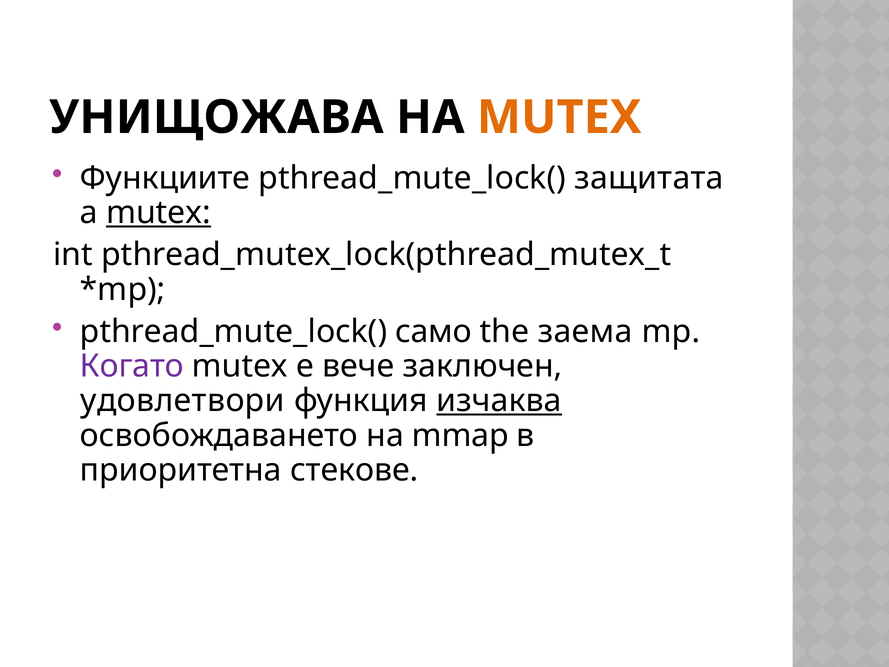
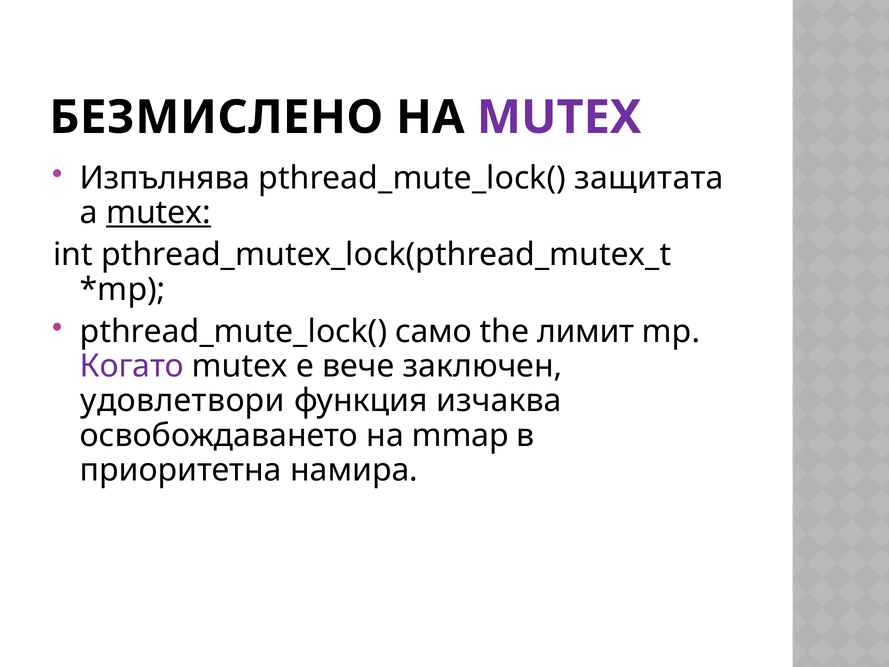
УНИЩОЖАВА: УНИЩОЖАВА -> БЕЗМИСЛЕНО
MUTEX at (559, 117) colour: orange -> purple
Функциите: Функциите -> Изпълнява
заема: заема -> лимит
изчаква underline: present -> none
стекове: стекове -> намира
